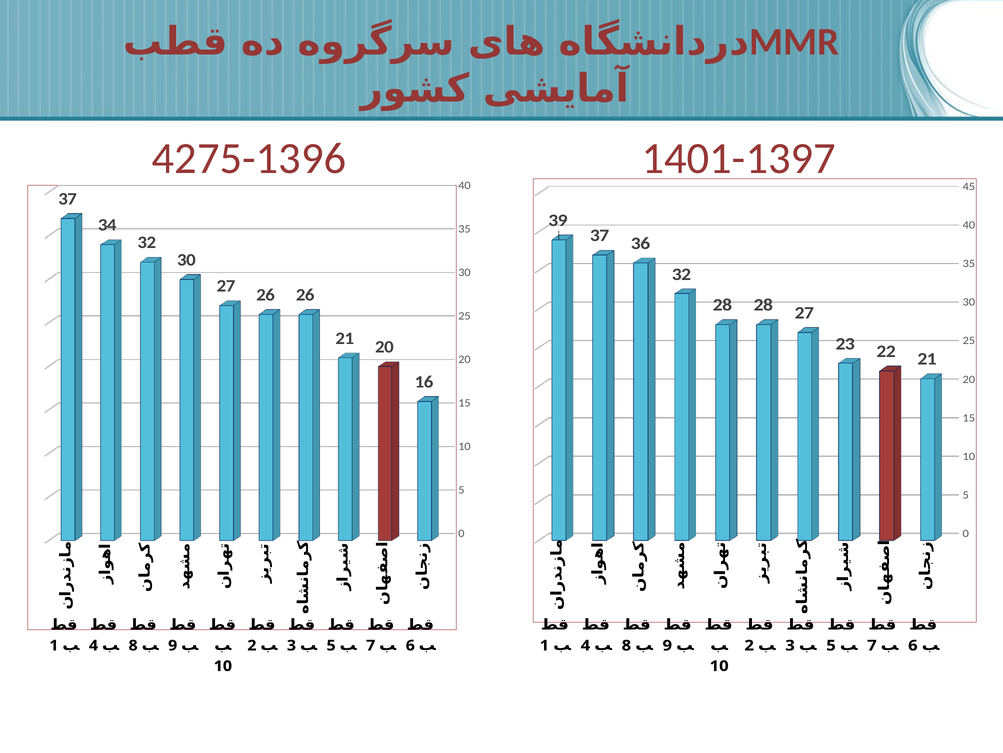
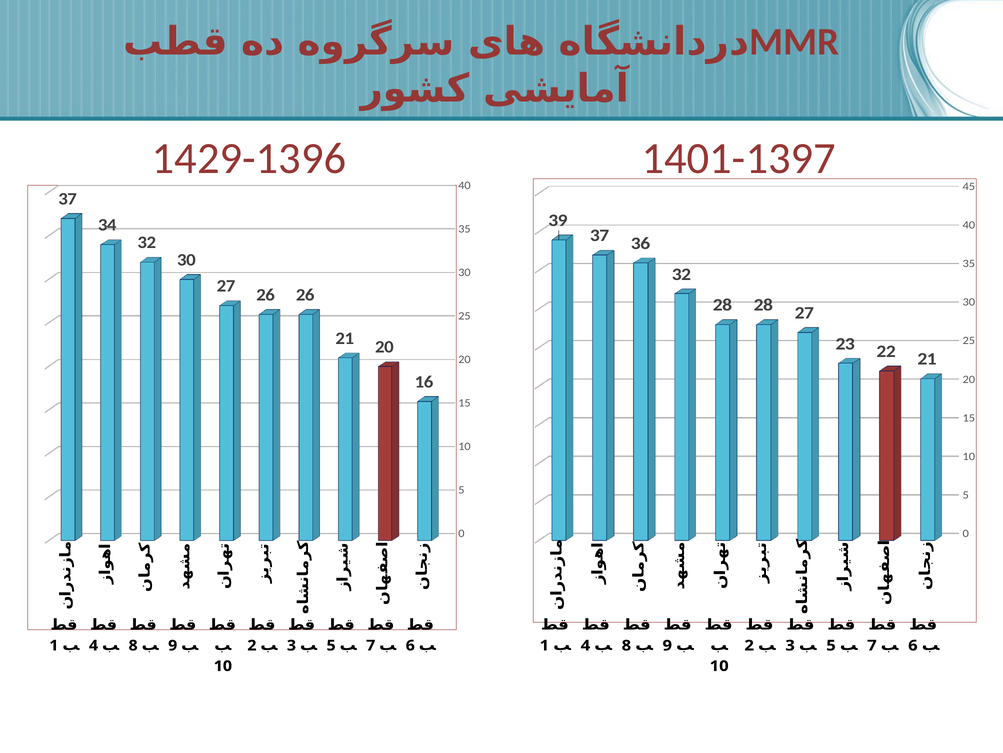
4275-1396: 4275-1396 -> 1429-1396
